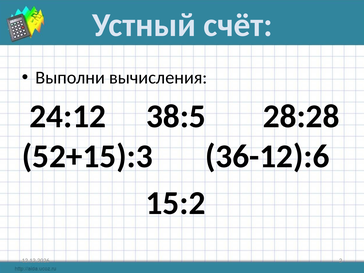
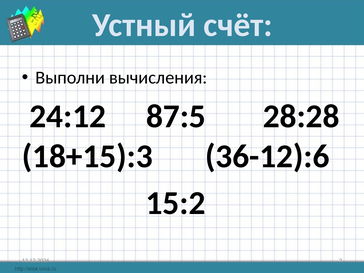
38:5: 38:5 -> 87:5
52+15):3: 52+15):3 -> 18+15):3
